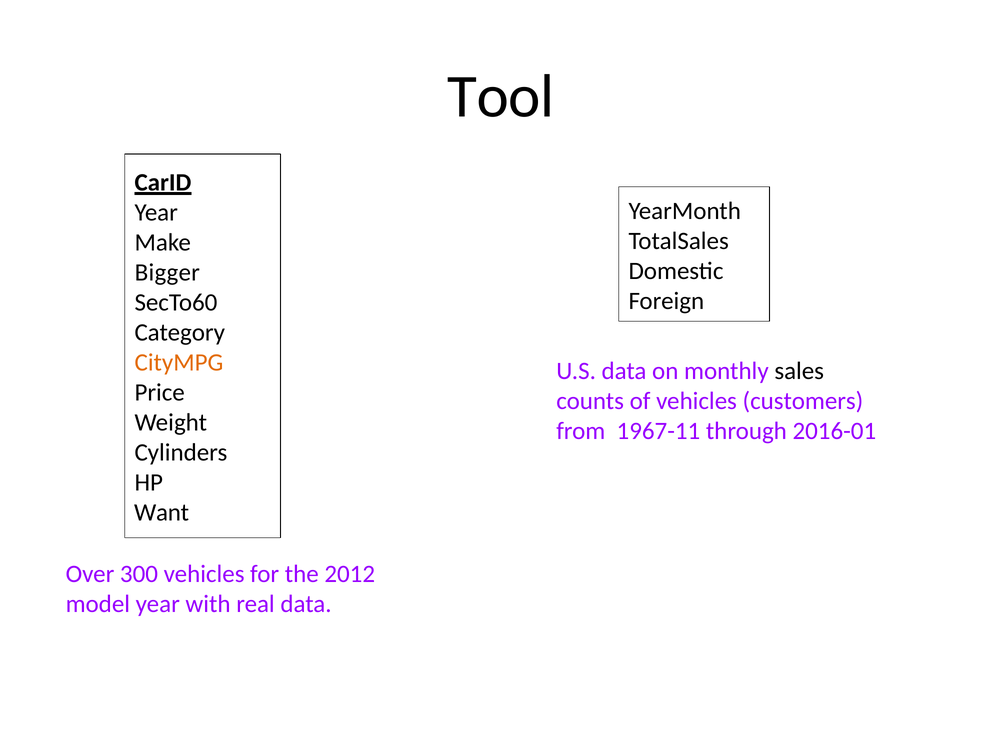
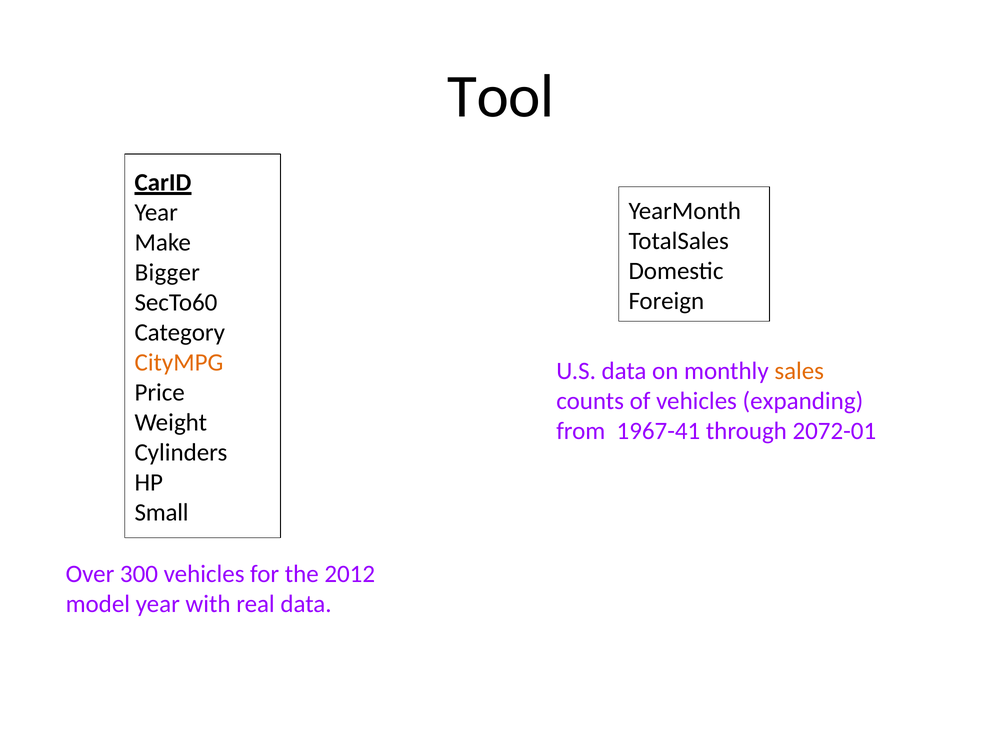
sales colour: black -> orange
customers: customers -> expanding
1967-11: 1967-11 -> 1967-41
2016-01: 2016-01 -> 2072-01
Want: Want -> Small
